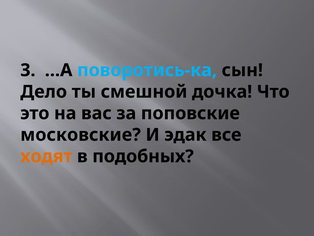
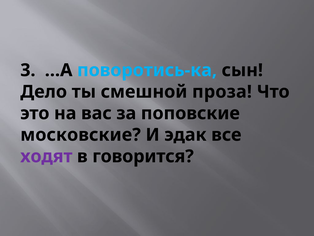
дочка: дочка -> проза
ходят colour: orange -> purple
подобных: подобных -> говорится
